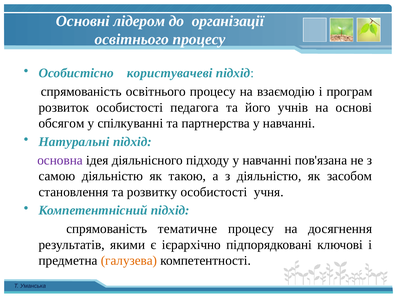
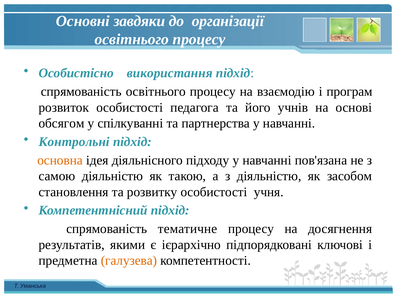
лідером: лідером -> завдяки
користувачеві: користувачеві -> використання
Натуральні: Натуральні -> Контрольні
основна colour: purple -> orange
